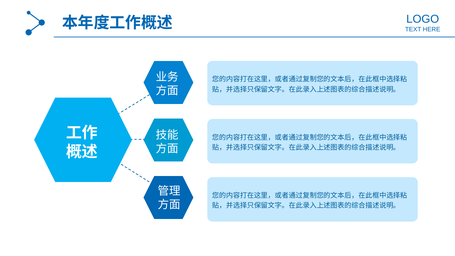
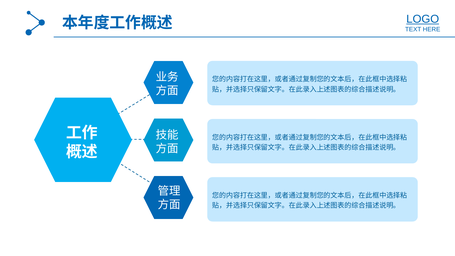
LOGO underline: none -> present
